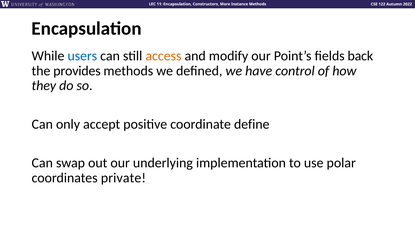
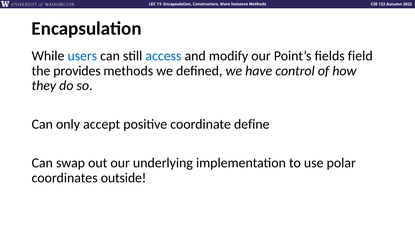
access colour: orange -> blue
back: back -> field
private: private -> outside
